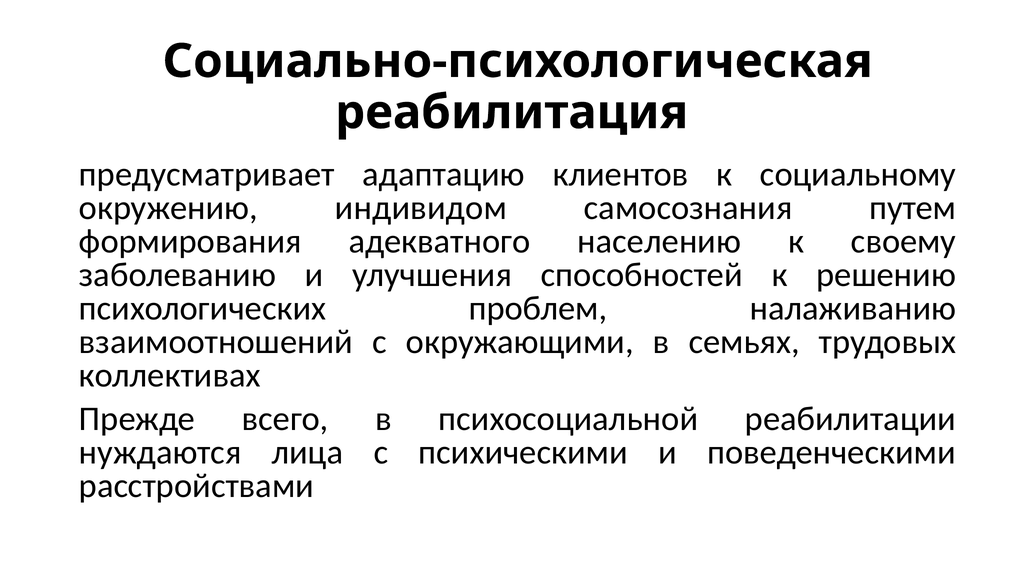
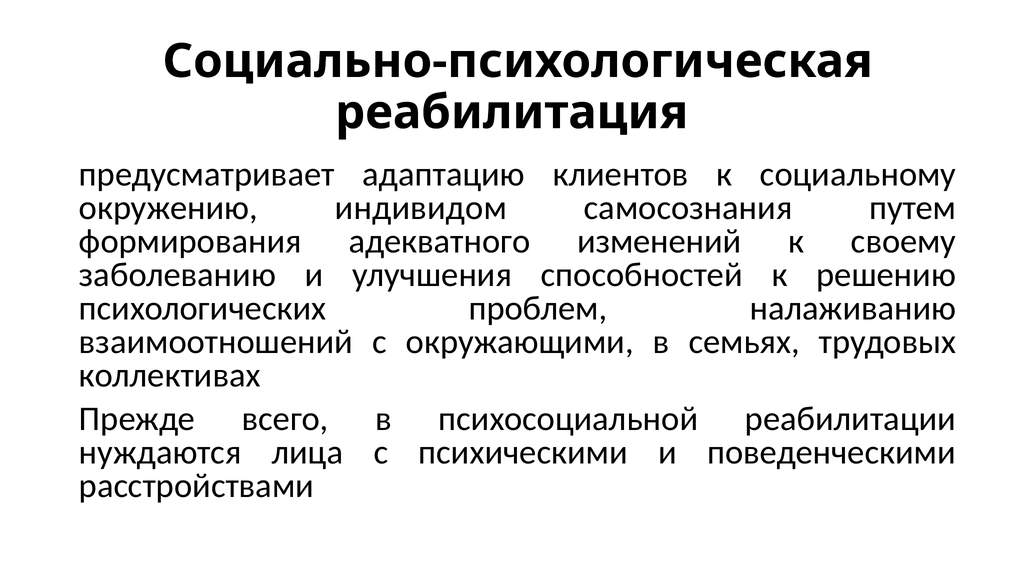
населению: населению -> изменений
